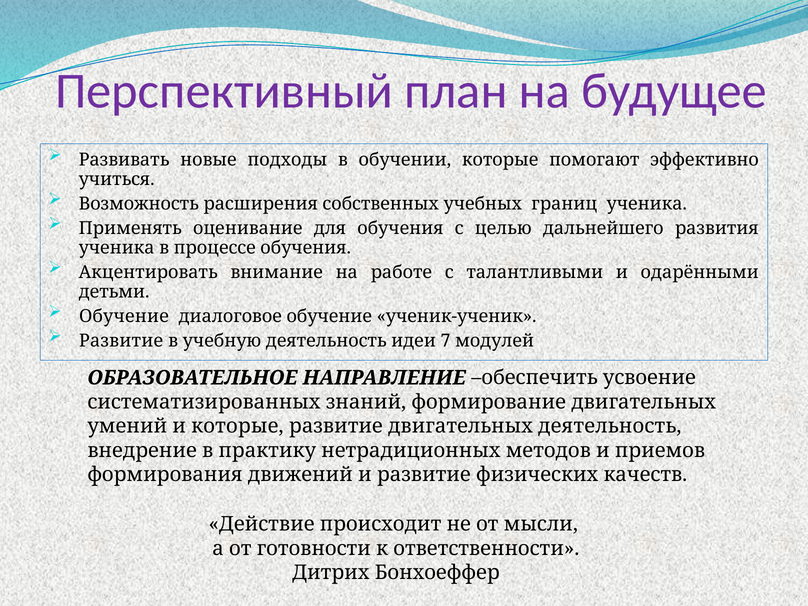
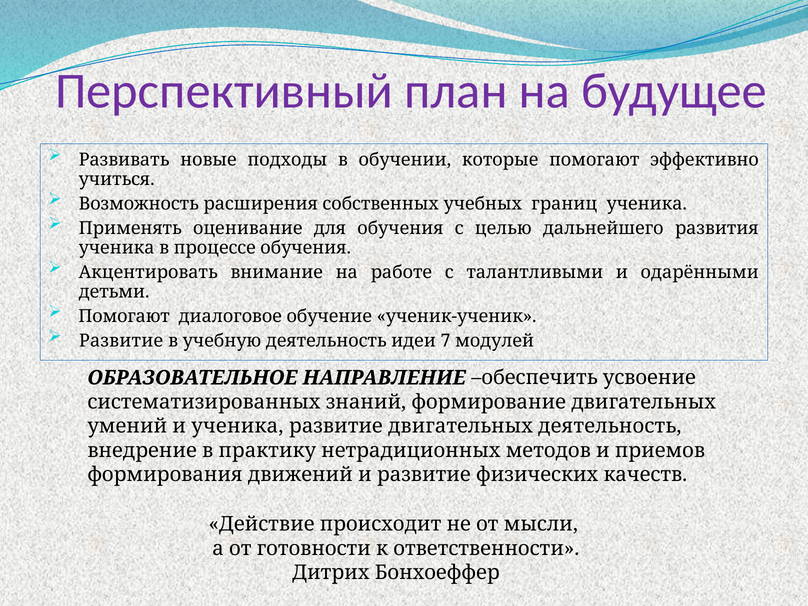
Обучение at (124, 316): Обучение -> Помогают
и которые: которые -> ученика
